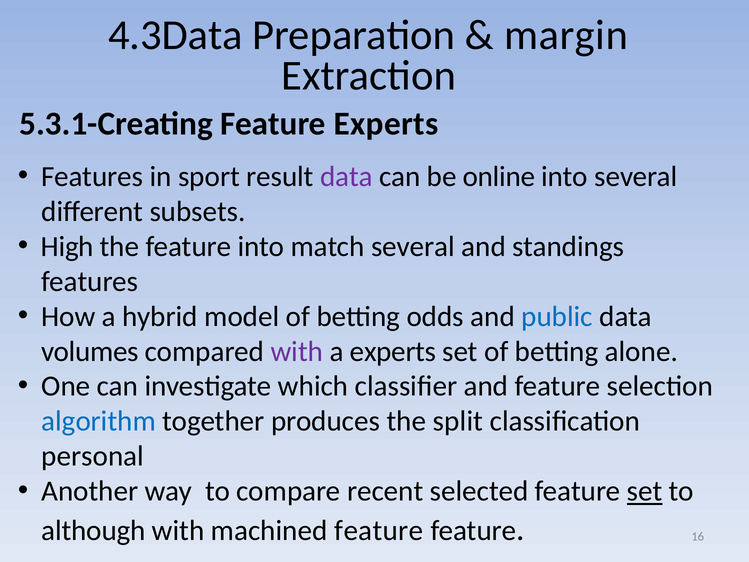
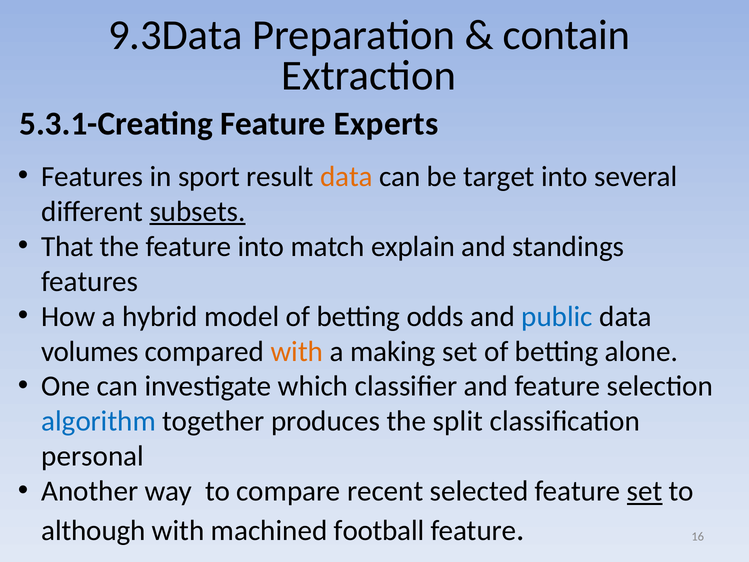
4.3Data: 4.3Data -> 9.3Data
margin: margin -> contain
data at (347, 176) colour: purple -> orange
online: online -> target
subsets underline: none -> present
High: High -> That
match several: several -> explain
with at (297, 351) colour: purple -> orange
a experts: experts -> making
machined feature: feature -> football
